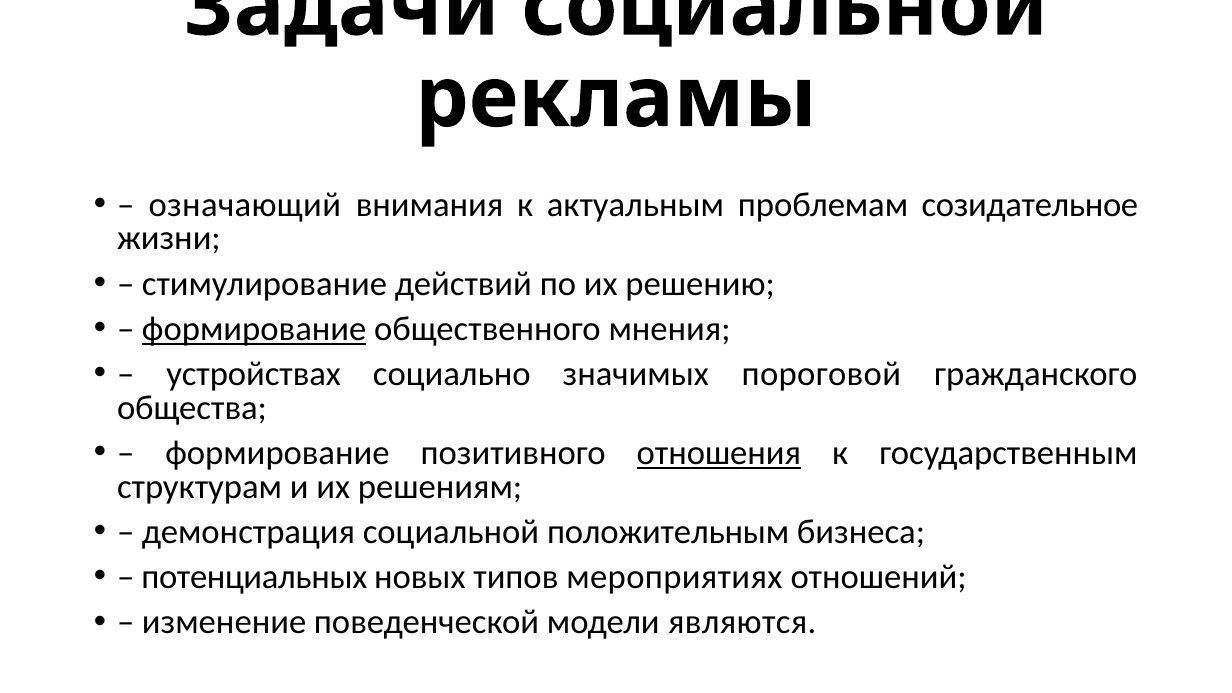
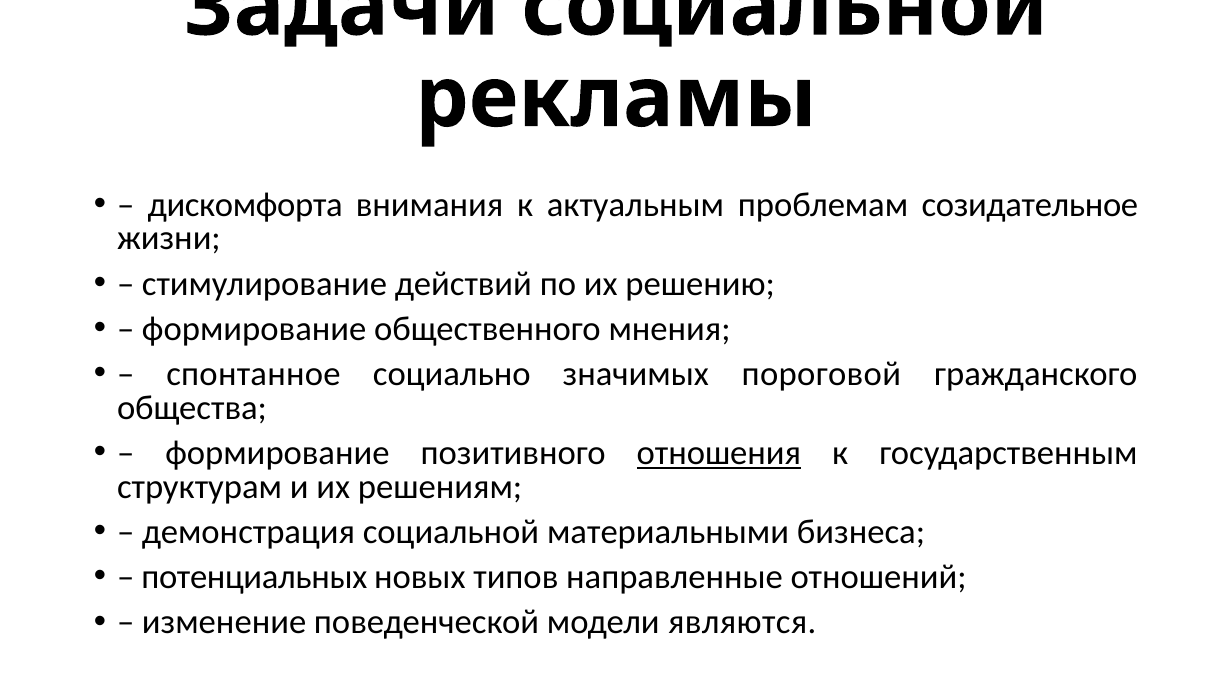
означающий: означающий -> дискомфорта
формирование at (254, 329) underline: present -> none
устройствах: устройствах -> спонтанное
положительным: положительным -> материальными
мероприятиях: мероприятиях -> направленные
